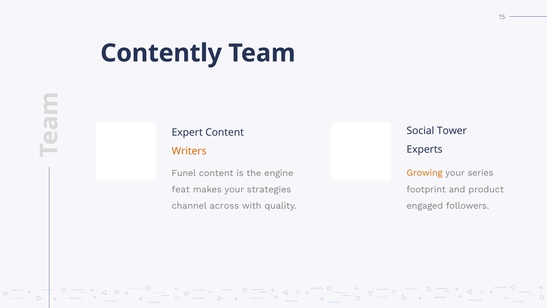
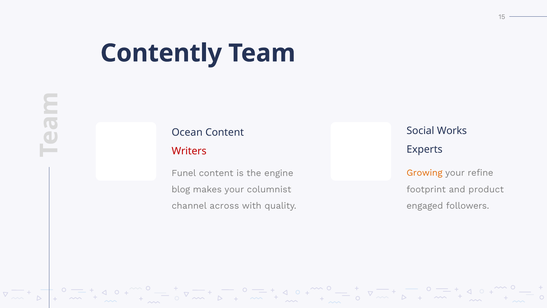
Tower: Tower -> Works
Expert: Expert -> Ocean
Writers colour: orange -> red
series: series -> refine
feat: feat -> blog
strategies: strategies -> columnist
